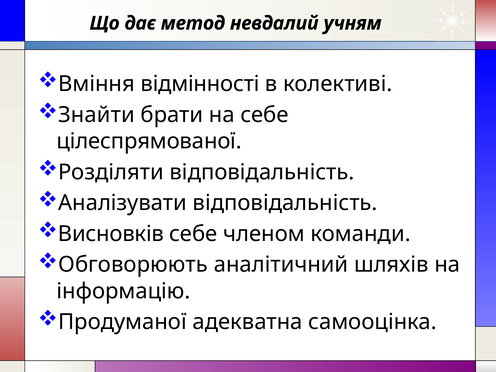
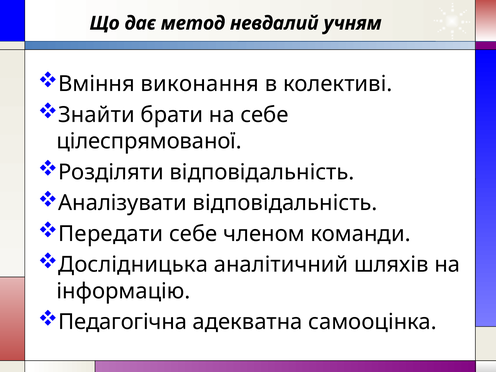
відмінності: відмінності -> виконання
Висновків: Висновків -> Передати
Обговорюють: Обговорюють -> Дослідницька
Продуманої: Продуманої -> Педагогічна
